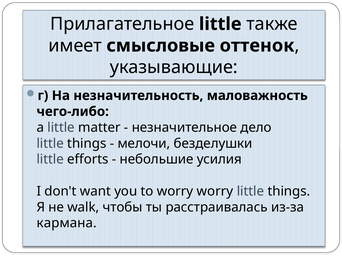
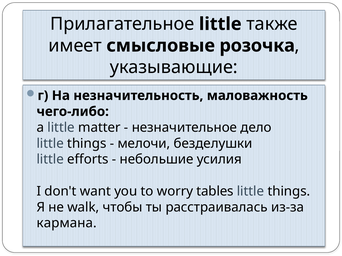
оттенок: оттенок -> розочка
worry worry: worry -> tables
